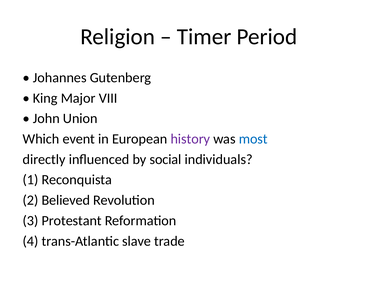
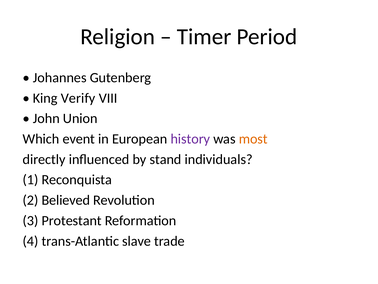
Major: Major -> Verify
most colour: blue -> orange
social: social -> stand
